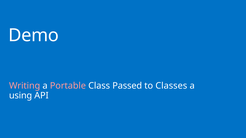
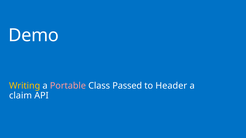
Writing colour: pink -> yellow
Classes: Classes -> Header
using: using -> claim
